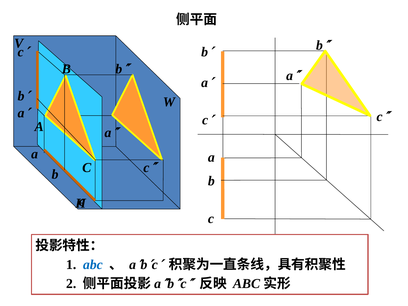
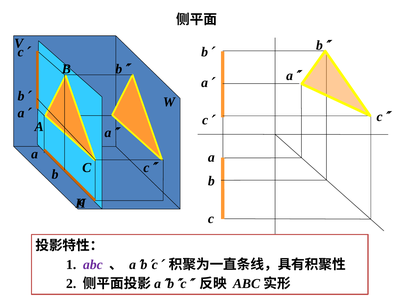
abc colour: blue -> purple
